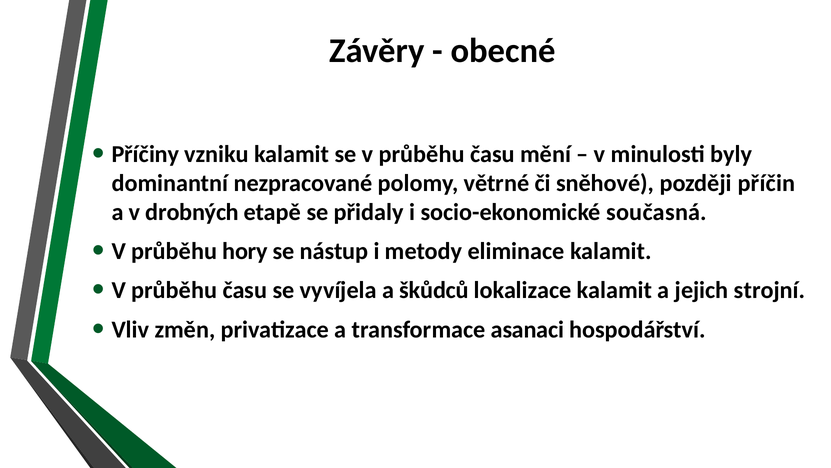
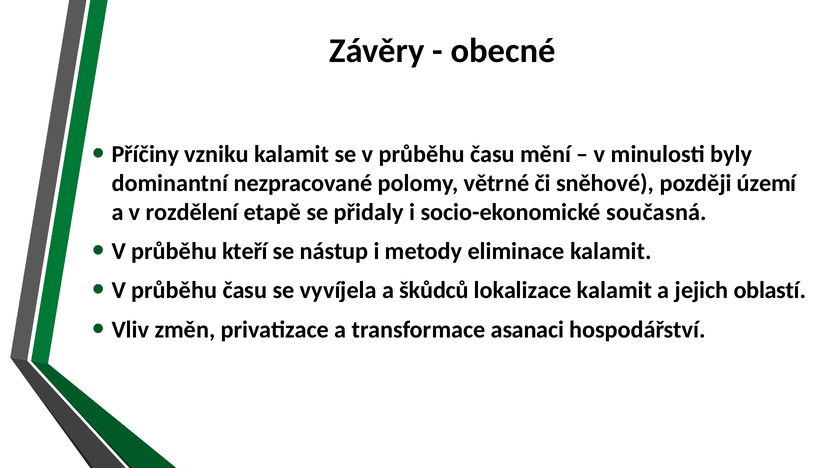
příčin: příčin -> území
drobných: drobných -> rozdělení
hory: hory -> kteří
strojní: strojní -> oblastí
